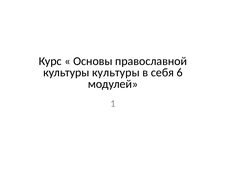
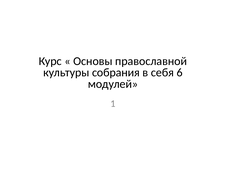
культуры культуры: культуры -> собрания
